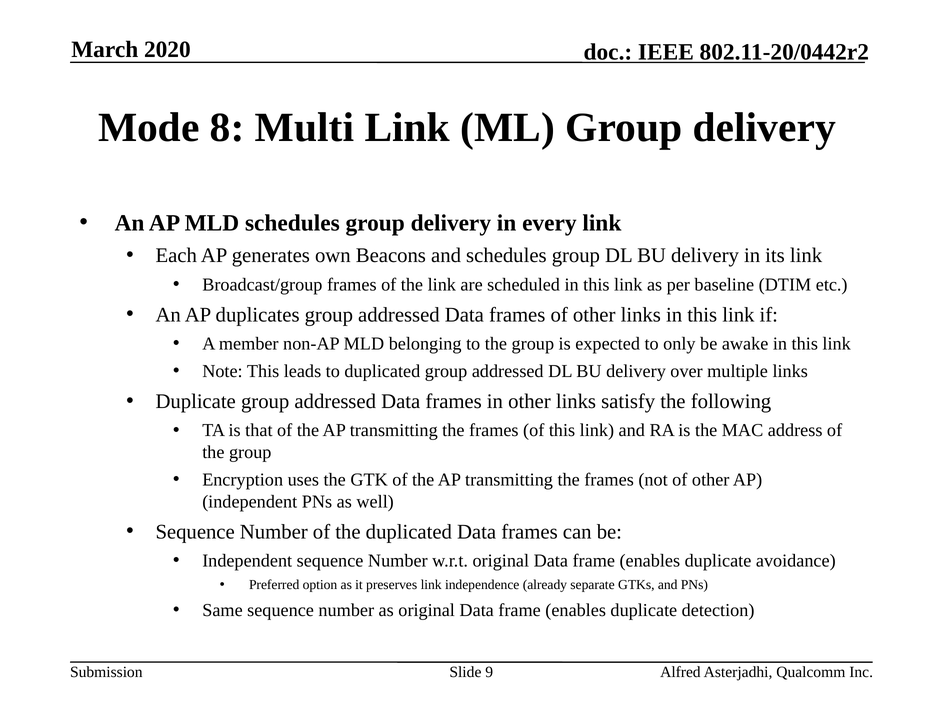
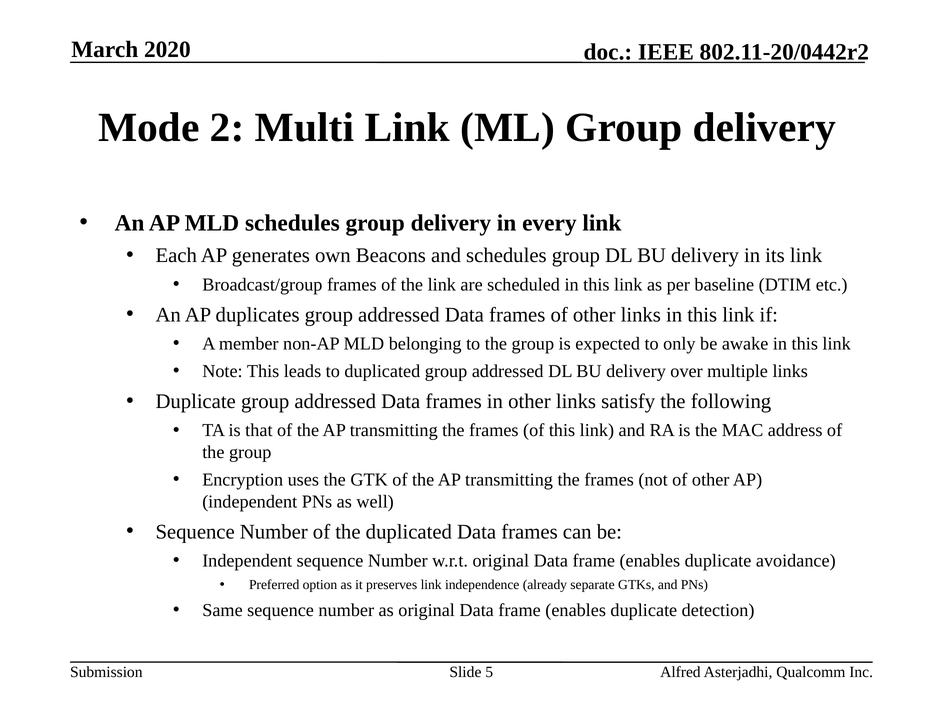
8: 8 -> 2
9: 9 -> 5
